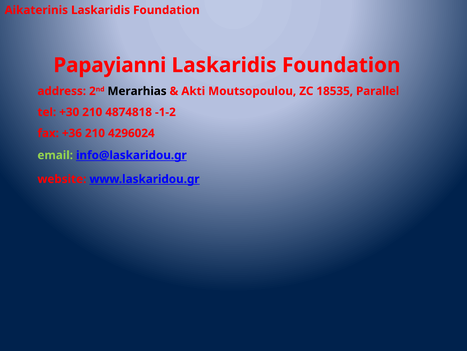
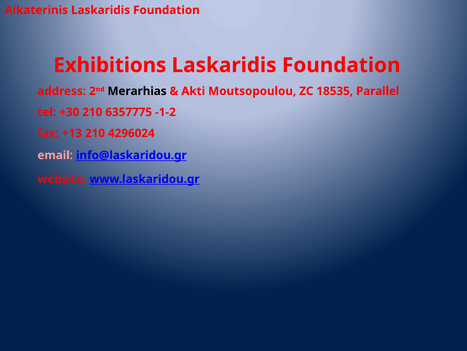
Papayianni: Papayianni -> Exhibitions
4874818: 4874818 -> 6357775
+36: +36 -> +13
email colour: light green -> pink
